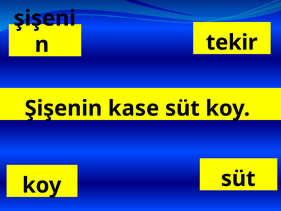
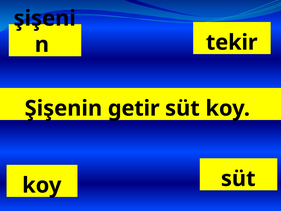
kase: kase -> getir
